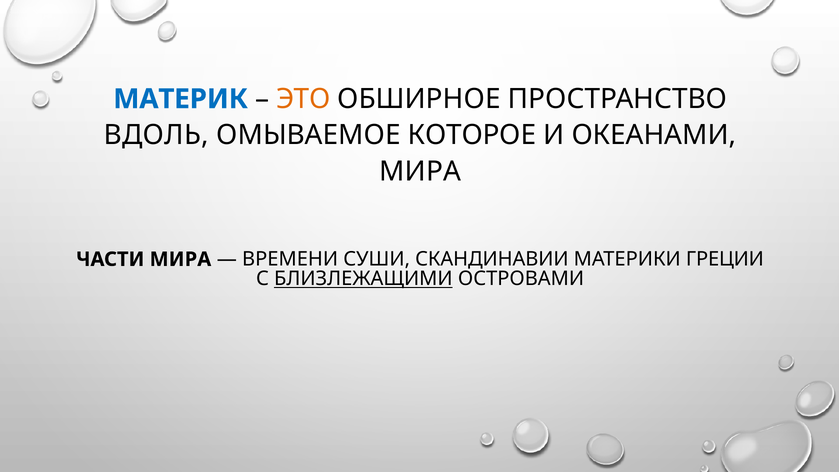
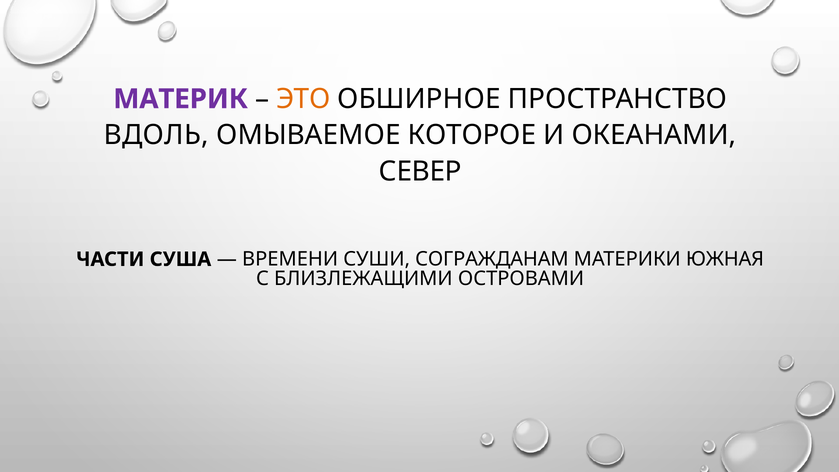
МАТЕРИК colour: blue -> purple
МИРА at (420, 171): МИРА -> СЕВЕР
ЧАСТИ МИРА: МИРА -> СУША
СКАНДИНАВИИ: СКАНДИНАВИИ -> СОГРАЖДАНАМ
ГРЕЦИИ: ГРЕЦИИ -> ЮЖНАЯ
БЛИЗЛЕЖАЩИМИ underline: present -> none
